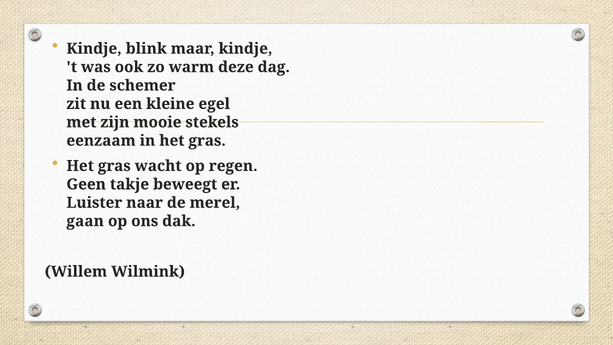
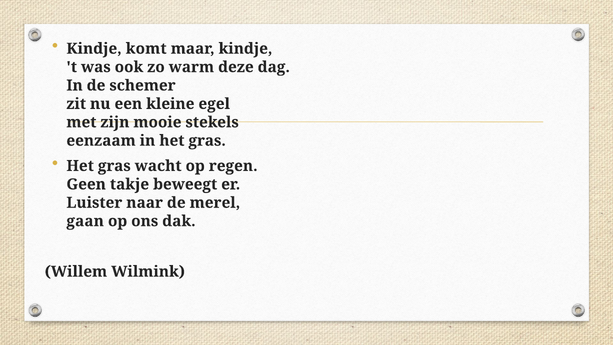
blink: blink -> komt
